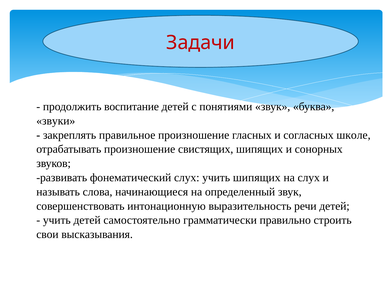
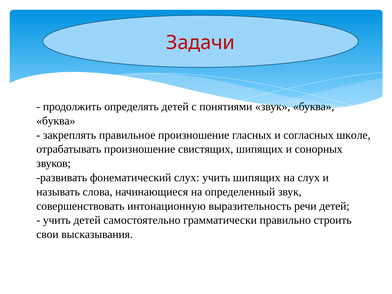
воспитание: воспитание -> определять
звуки at (56, 121): звуки -> буква
